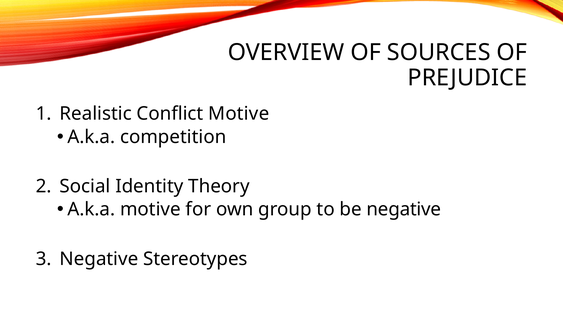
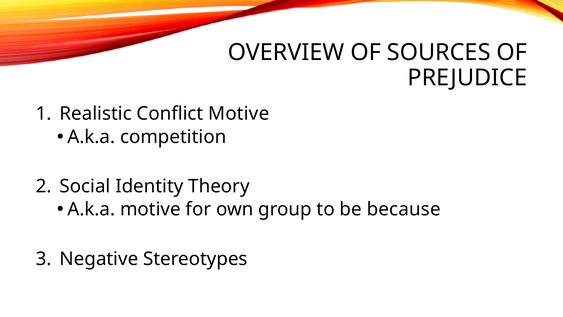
be negative: negative -> because
